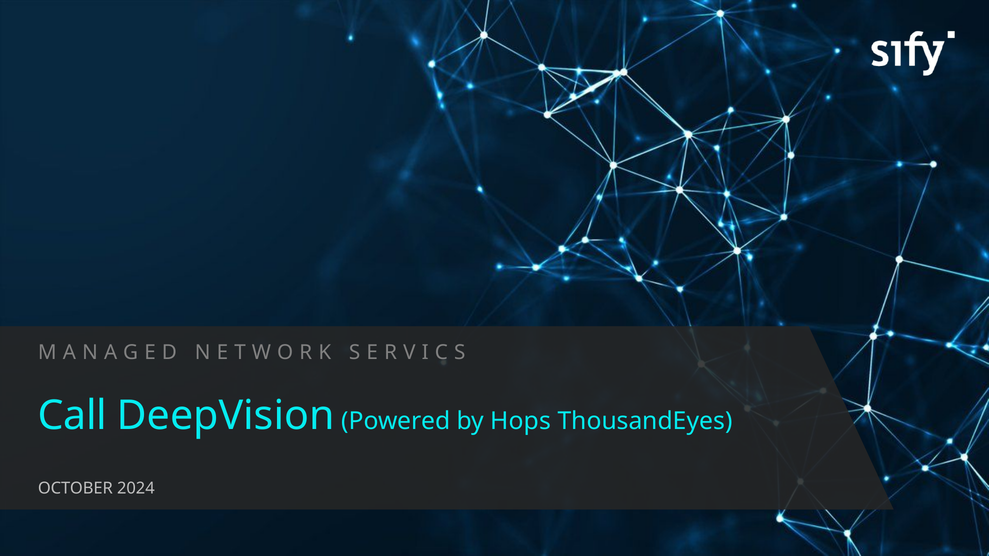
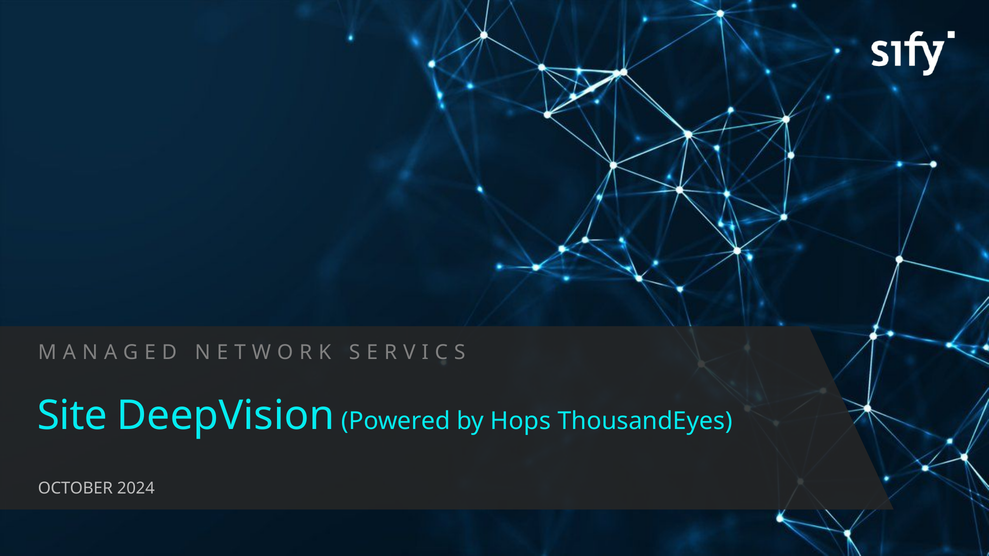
Call: Call -> Site
